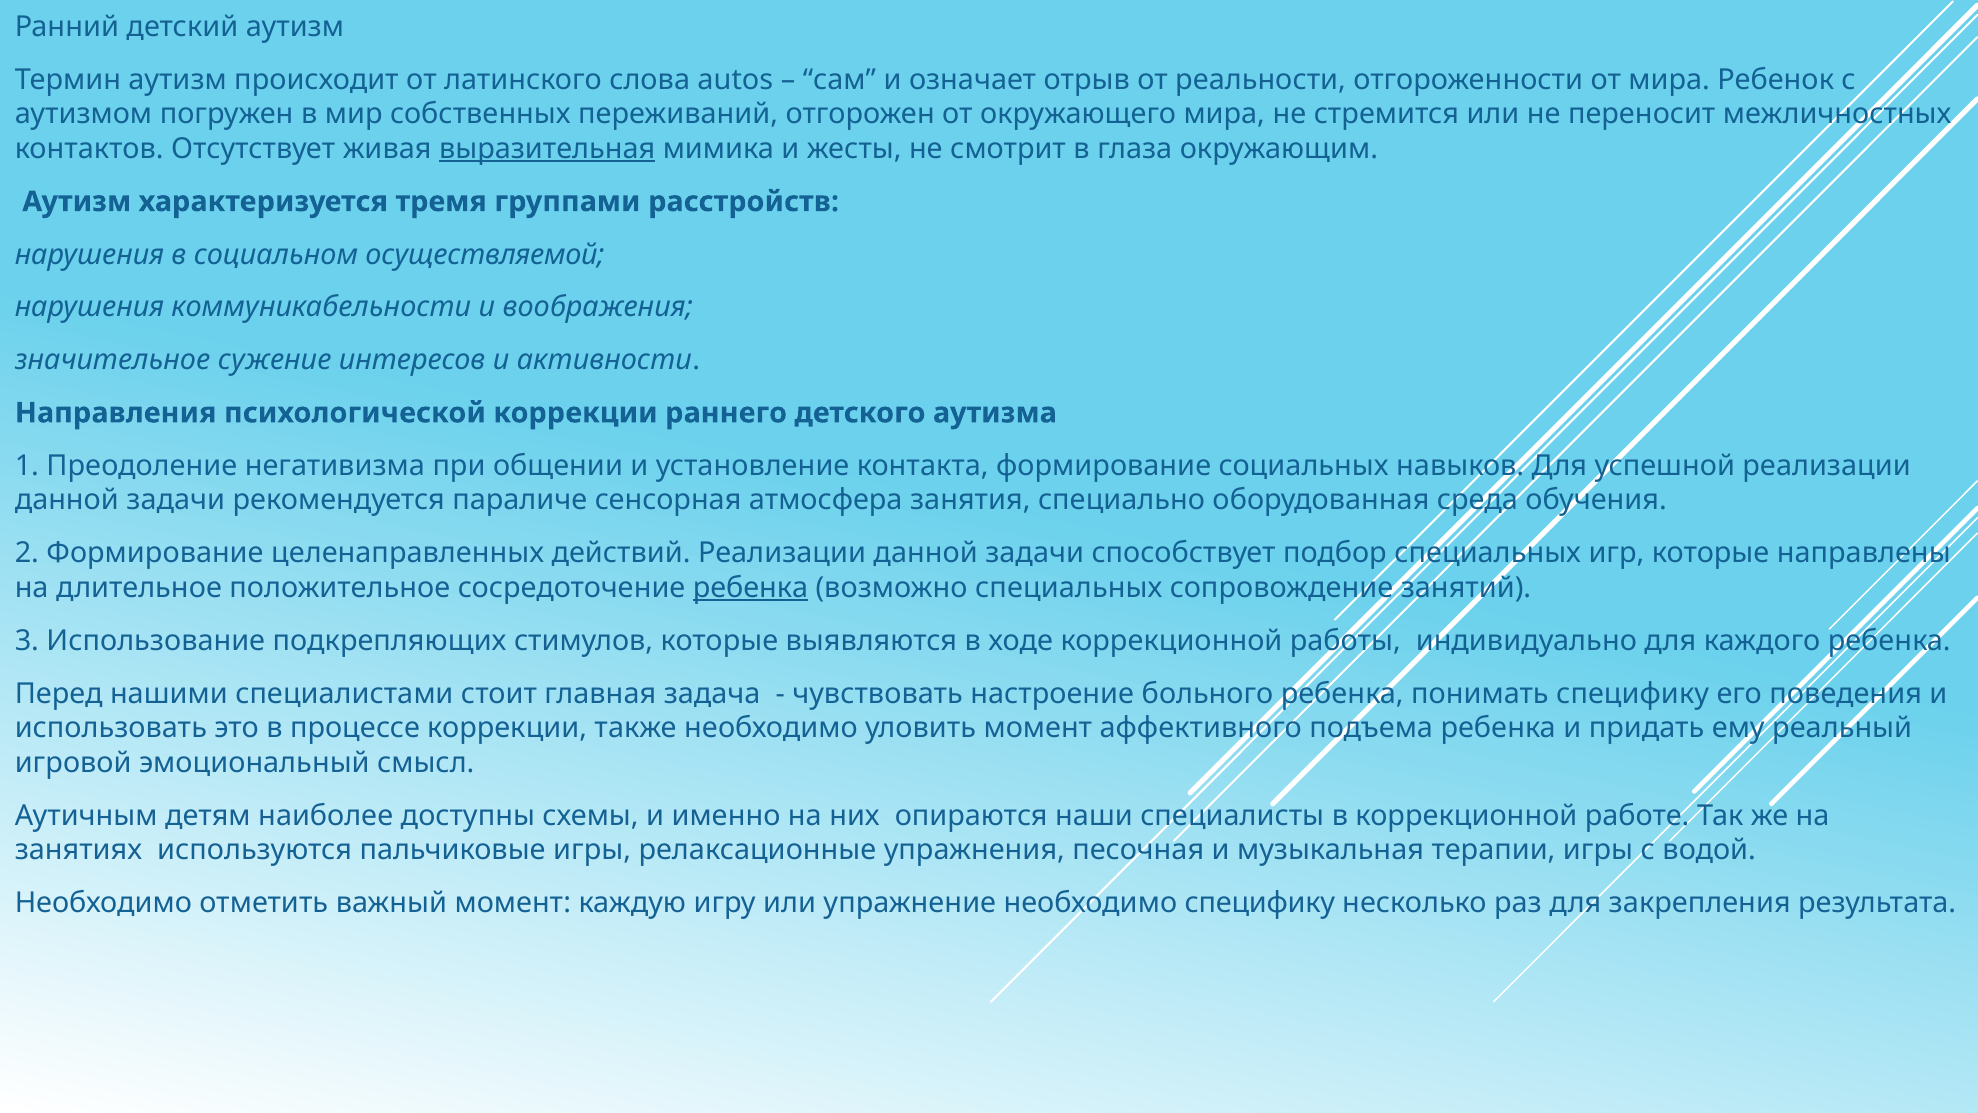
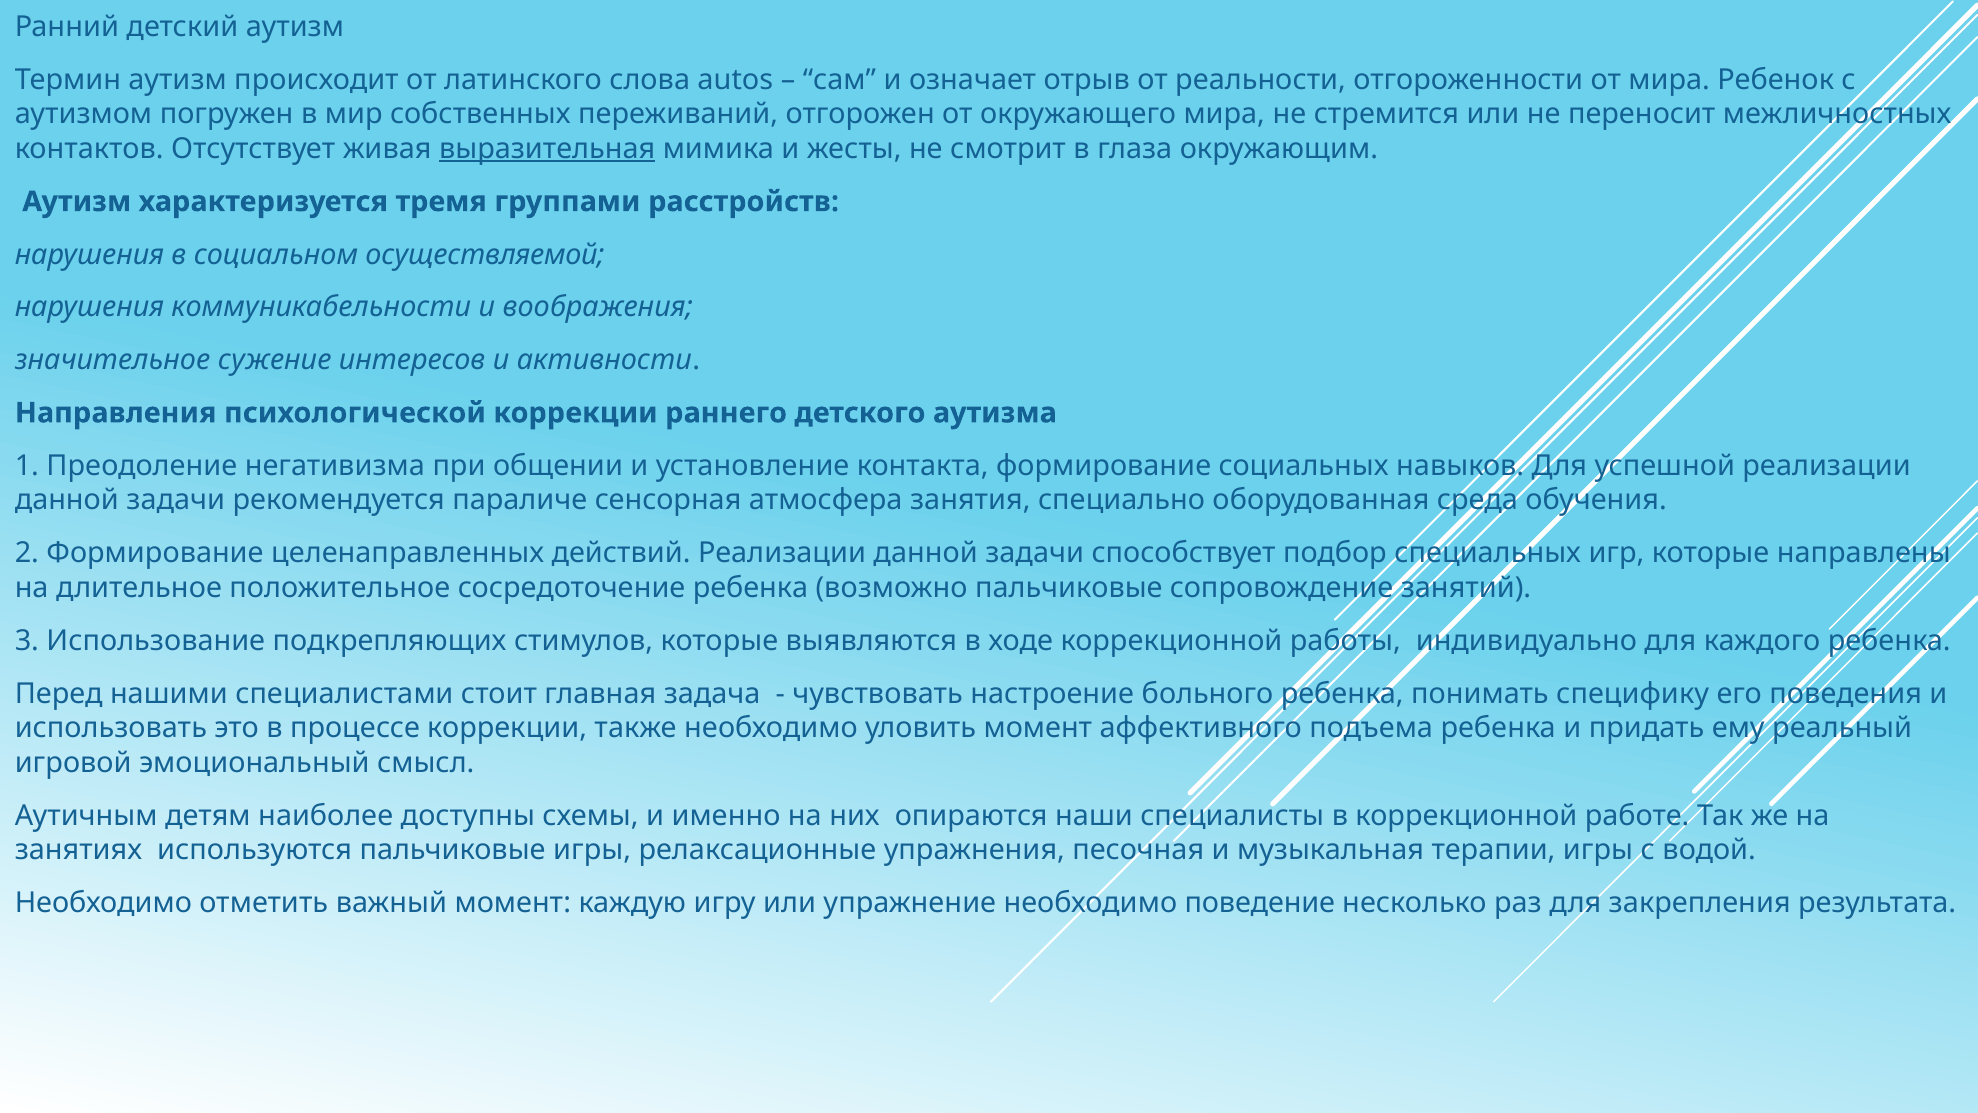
ребенка at (751, 588) underline: present -> none
возможно специальных: специальных -> пальчиковые
необходимо специфику: специфику -> поведение
